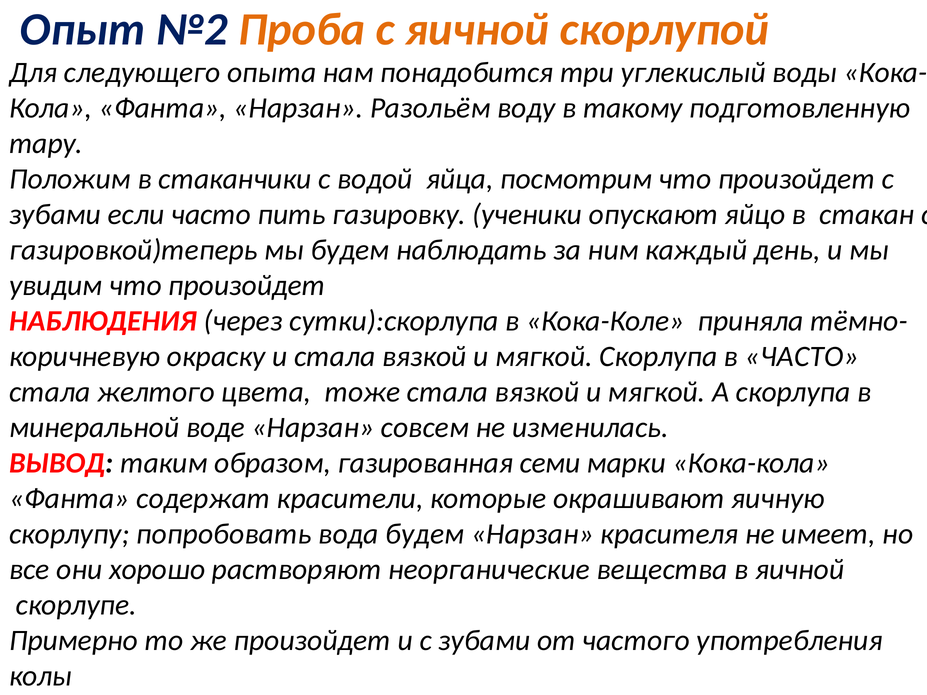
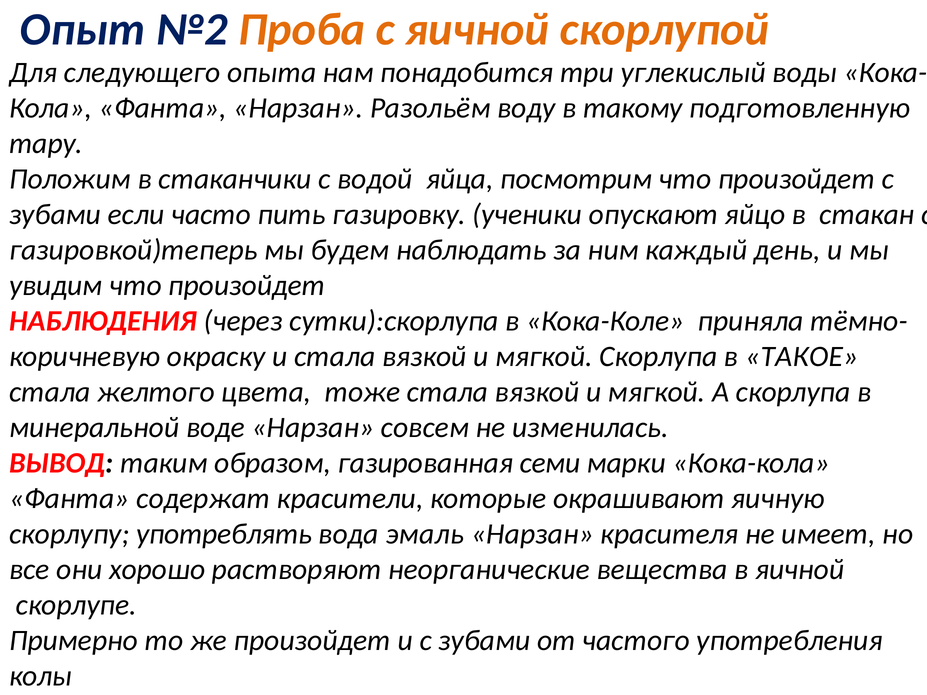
в ЧАСТО: ЧАСТО -> ТАКОЕ
попробовать: попробовать -> употреблять
вода будем: будем -> эмаль
